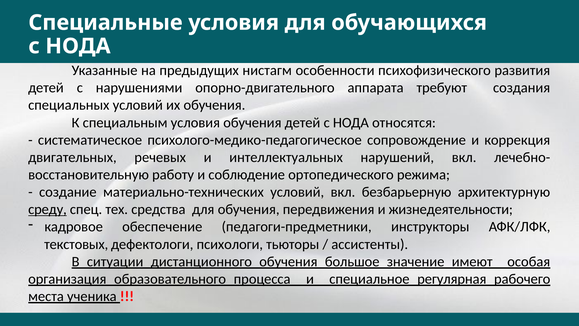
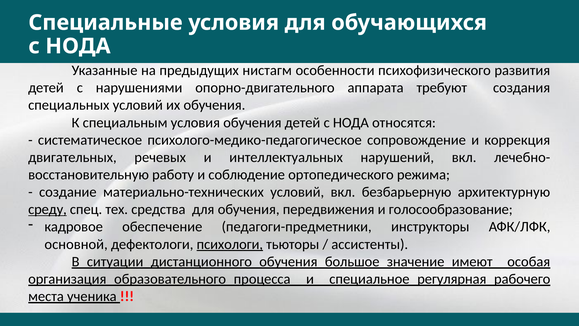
жизнедеятельности: жизнедеятельности -> голосообразование
текстовых: текстовых -> основной
психологи underline: none -> present
